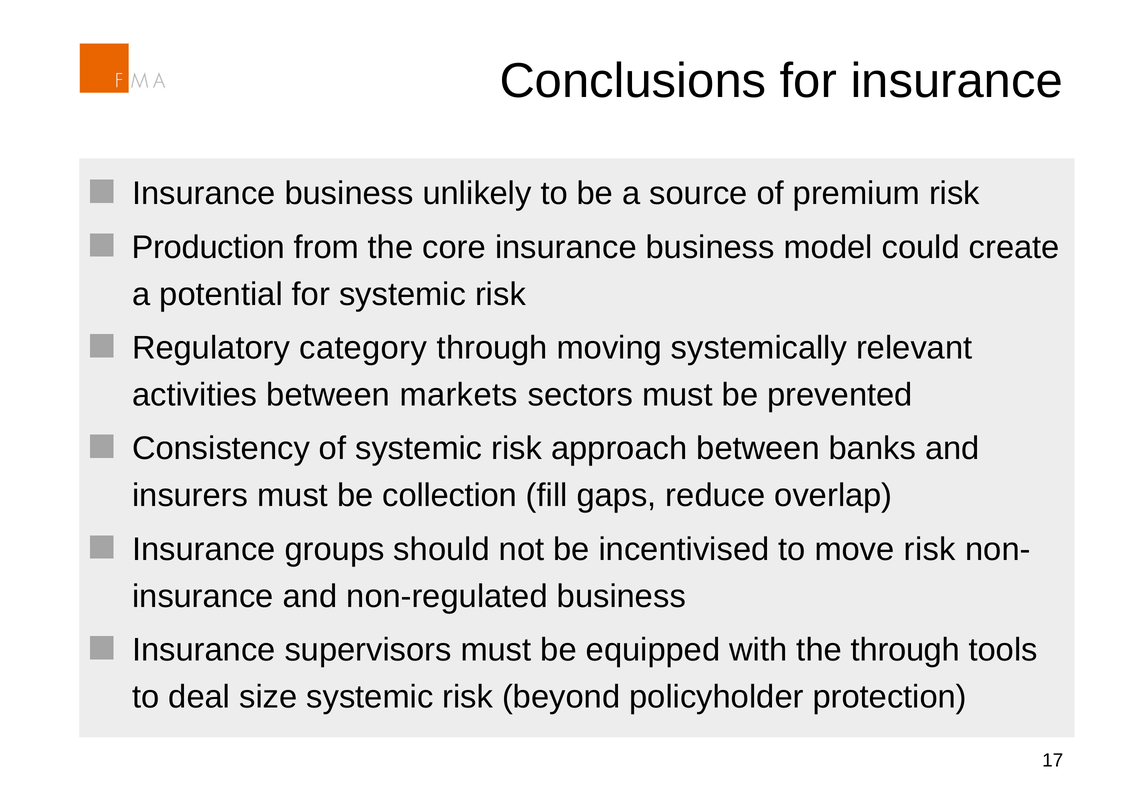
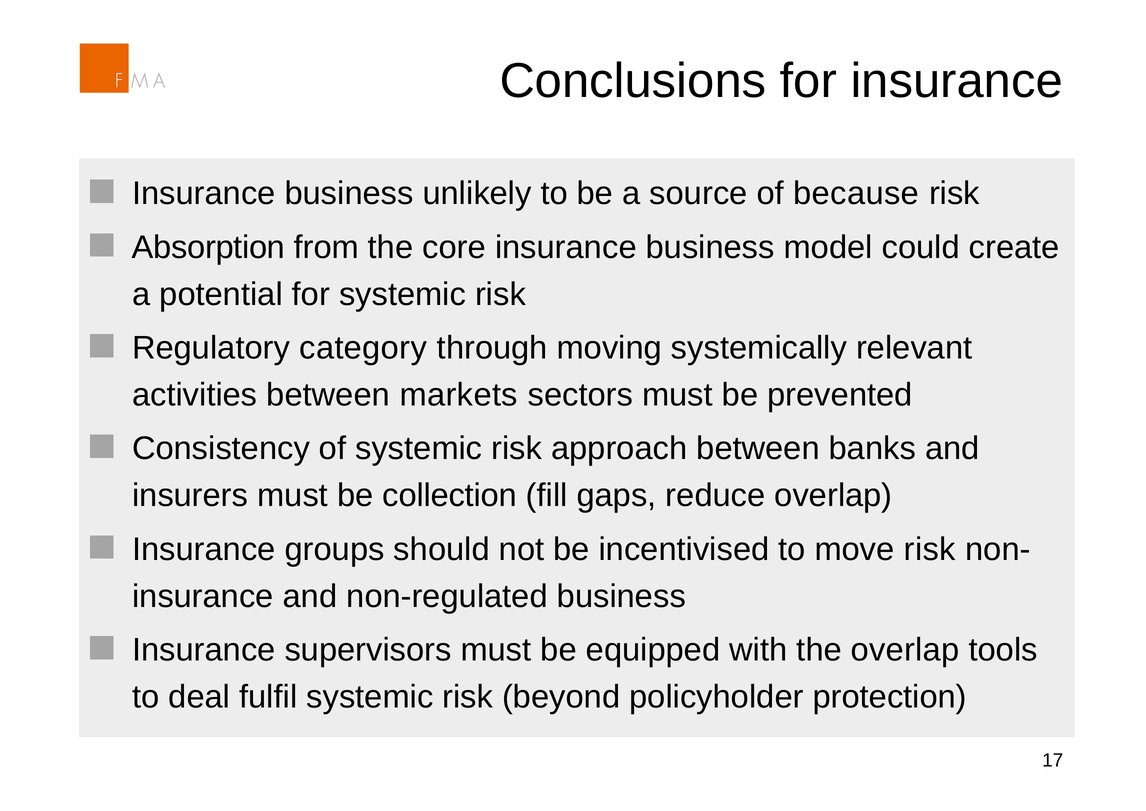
premium: premium -> because
Production: Production -> Absorption
the through: through -> overlap
size: size -> fulfil
